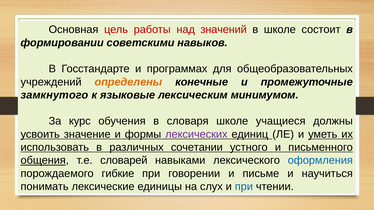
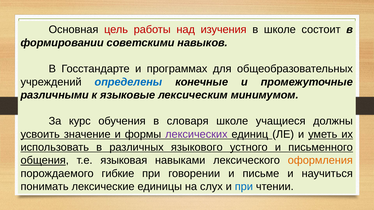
значений: значений -> изучения
определены colour: orange -> blue
замкнутого: замкнутого -> различными
сочетании: сочетании -> языкового
словарей: словарей -> языковая
оформления colour: blue -> orange
